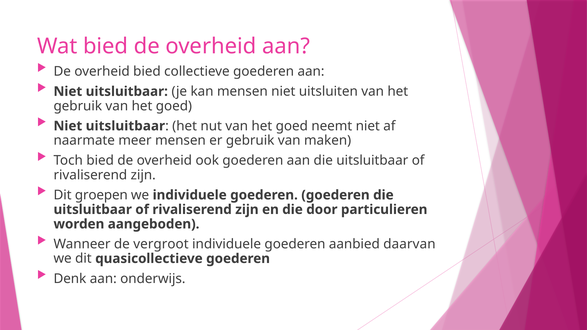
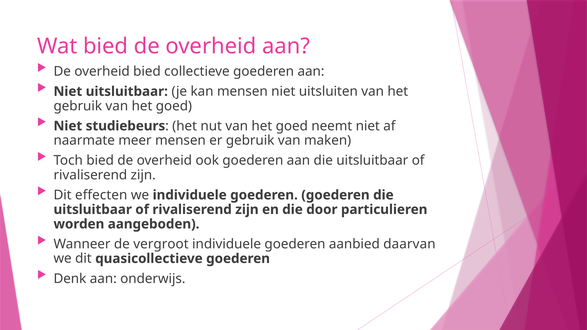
uitsluitbaar at (125, 126): uitsluitbaar -> studiebeurs
groepen: groepen -> effecten
